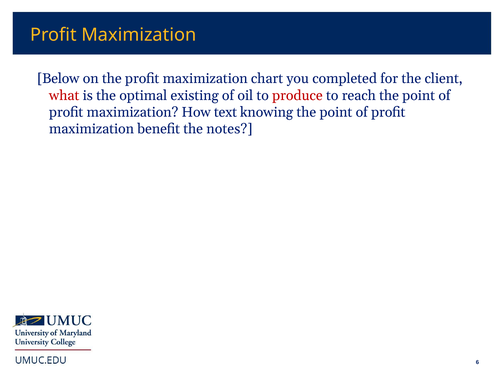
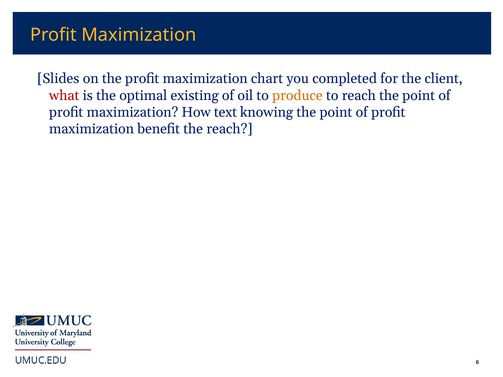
Below: Below -> Slides
produce colour: red -> orange
the notes: notes -> reach
